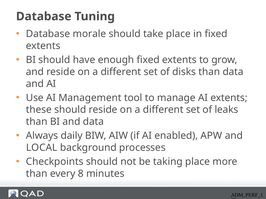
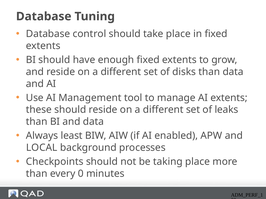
morale: morale -> control
daily: daily -> least
8: 8 -> 0
